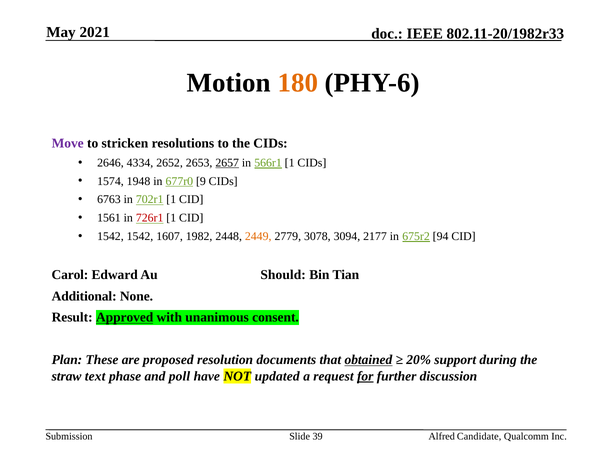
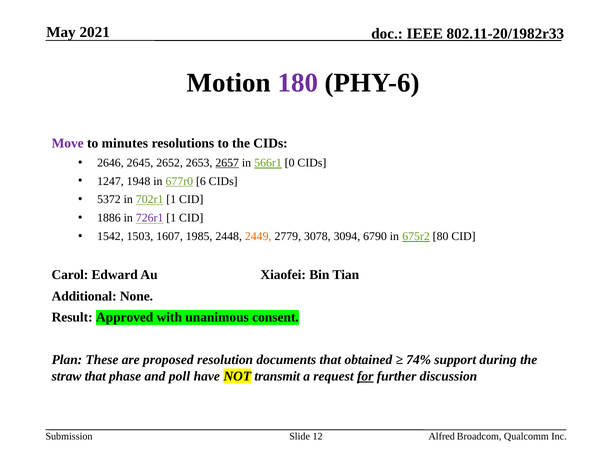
180 colour: orange -> purple
stricken: stricken -> minutes
4334: 4334 -> 2645
566r1 1: 1 -> 0
1574: 1574 -> 1247
9: 9 -> 6
6763: 6763 -> 5372
1561: 1561 -> 1886
726r1 colour: red -> purple
1542 1542: 1542 -> 1503
1982: 1982 -> 1985
2177: 2177 -> 6790
94: 94 -> 80
Should: Should -> Xiaofei
Approved underline: present -> none
obtained underline: present -> none
20%: 20% -> 74%
straw text: text -> that
updated: updated -> transmit
39: 39 -> 12
Candidate: Candidate -> Broadcom
